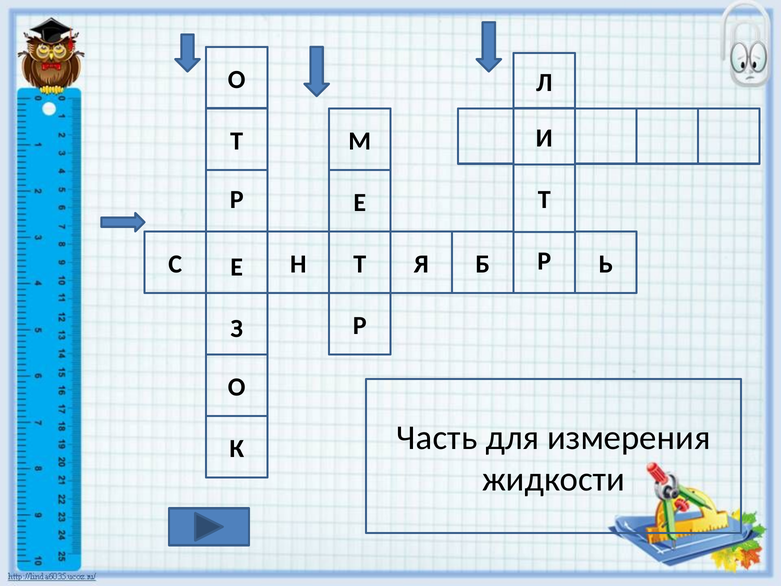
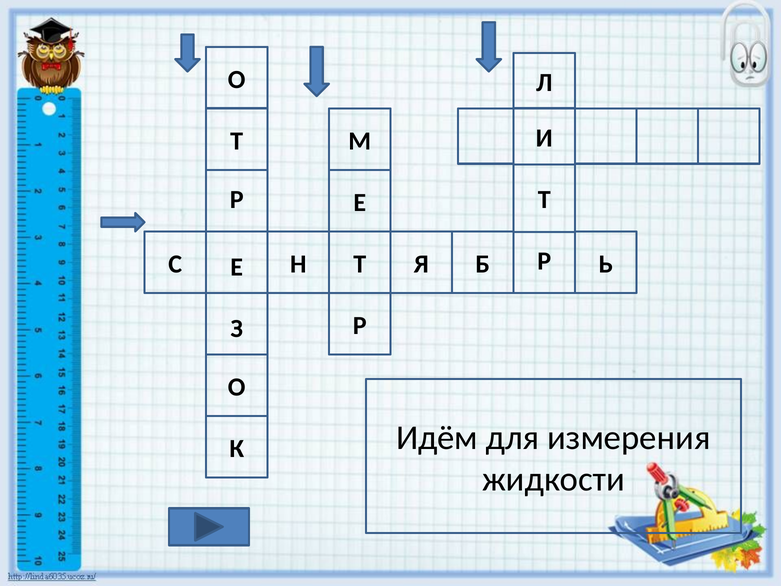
Часть: Часть -> Идём
